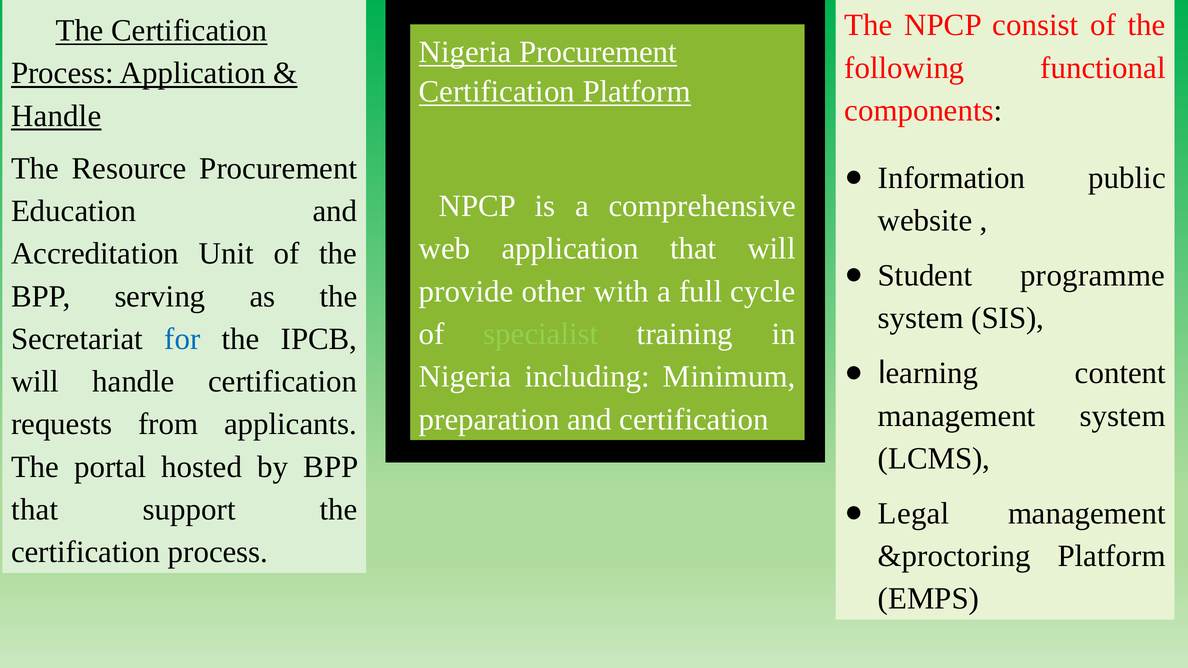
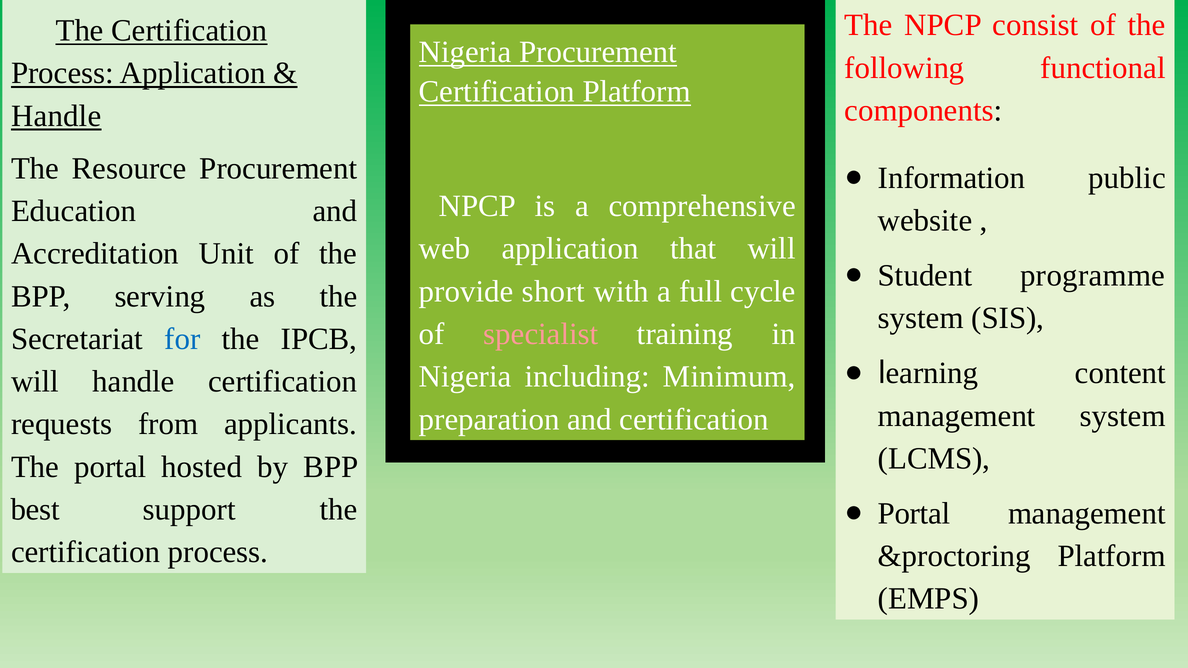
other: other -> short
specialist colour: light green -> pink
that at (35, 510): that -> best
Legal at (914, 514): Legal -> Portal
